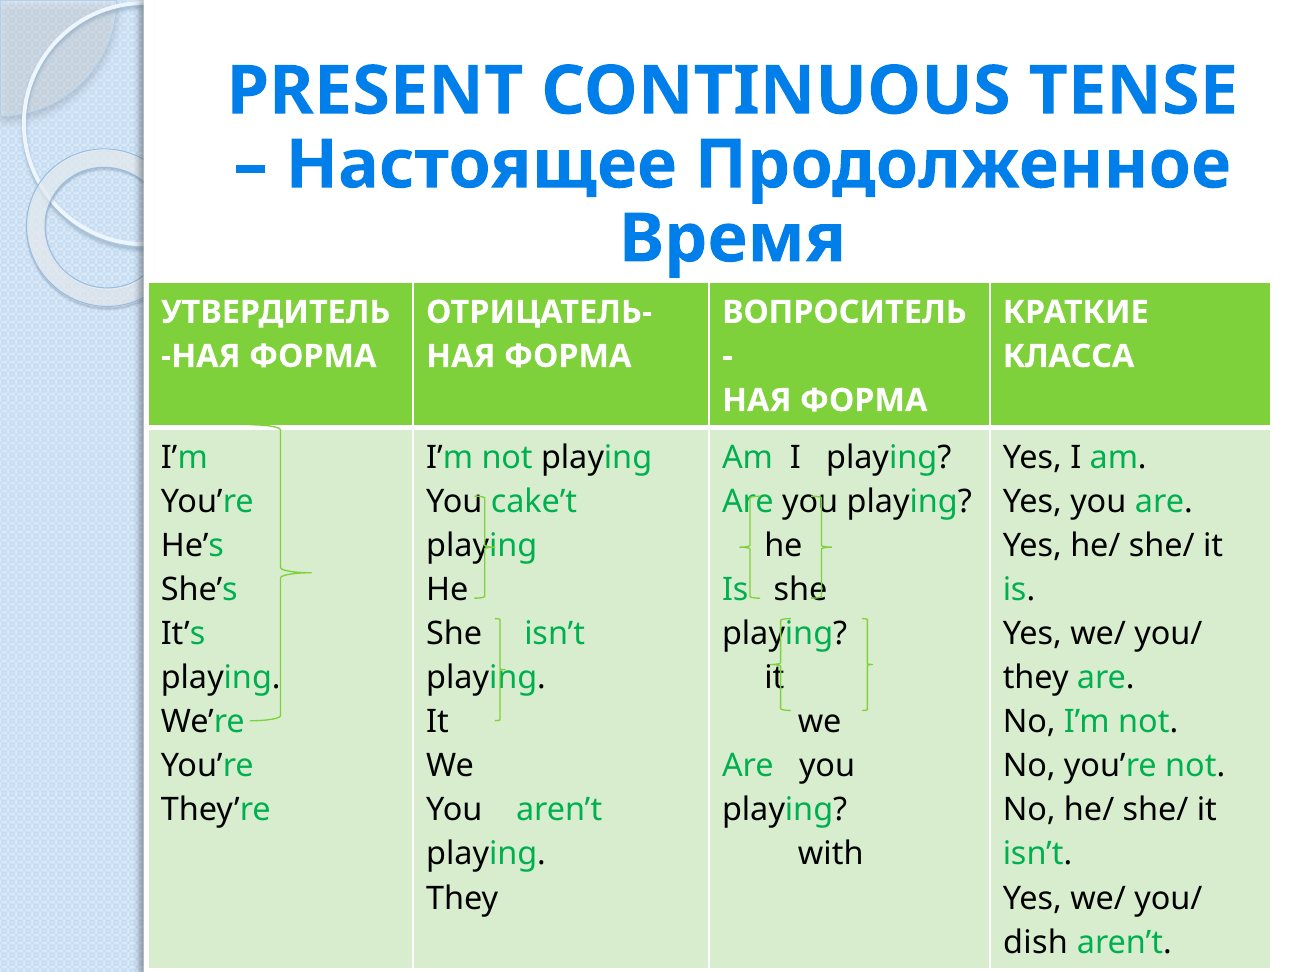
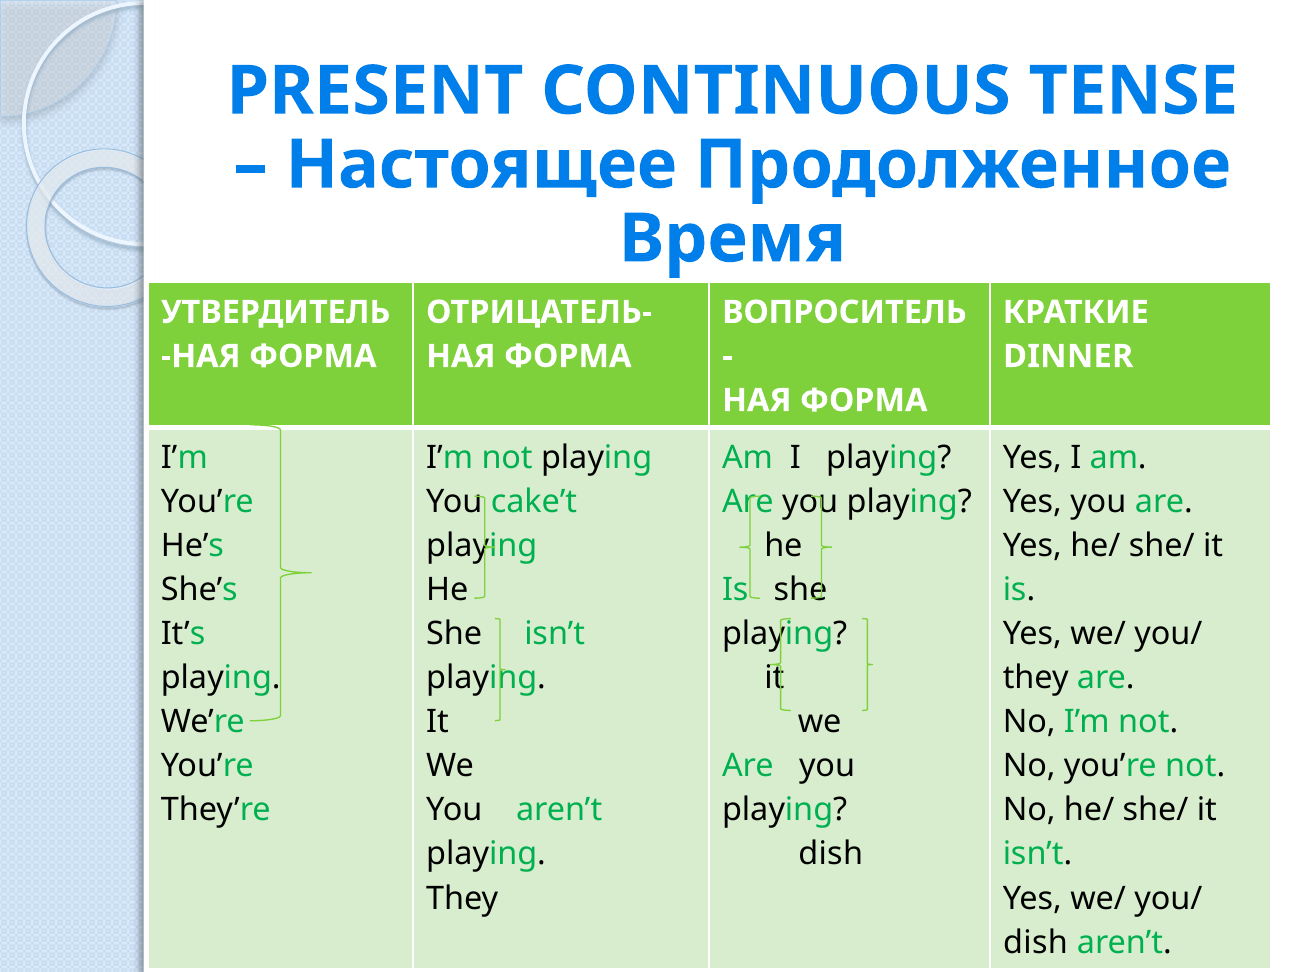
КЛАССА: КЛАССА -> DINNER
with at (831, 854): with -> dish
